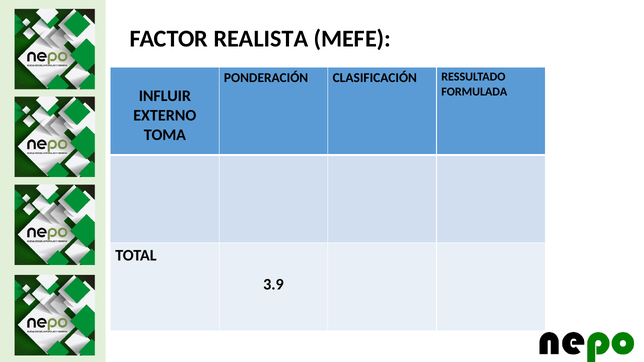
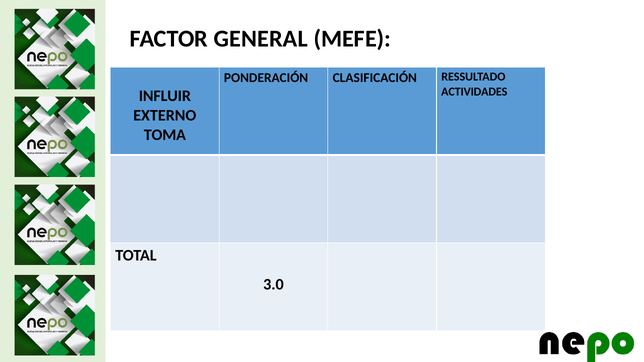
REALISTA: REALISTA -> GENERAL
FORMULADA: FORMULADA -> ACTIVIDADES
3.9: 3.9 -> 3.0
